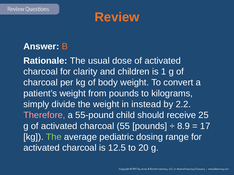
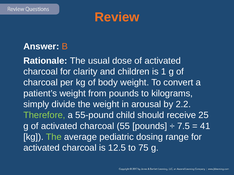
instead: instead -> arousal
Therefore colour: pink -> light green
8.9: 8.9 -> 7.5
17: 17 -> 41
20: 20 -> 75
